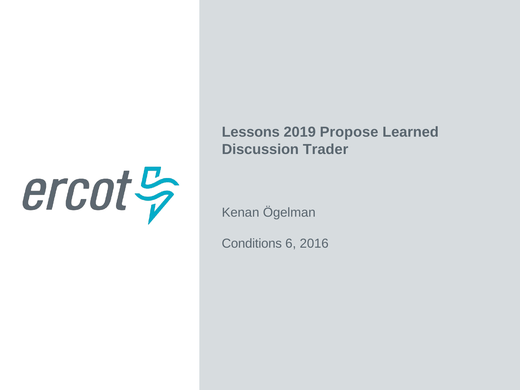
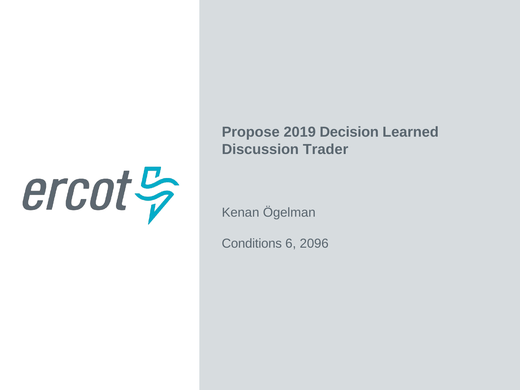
Lessons: Lessons -> Propose
Propose: Propose -> Decision
2016: 2016 -> 2096
